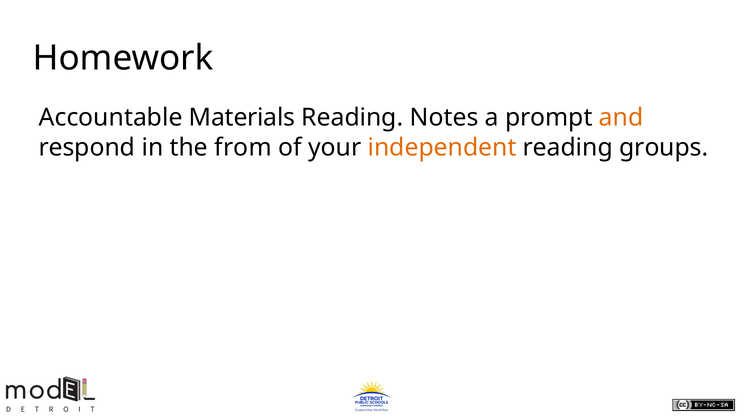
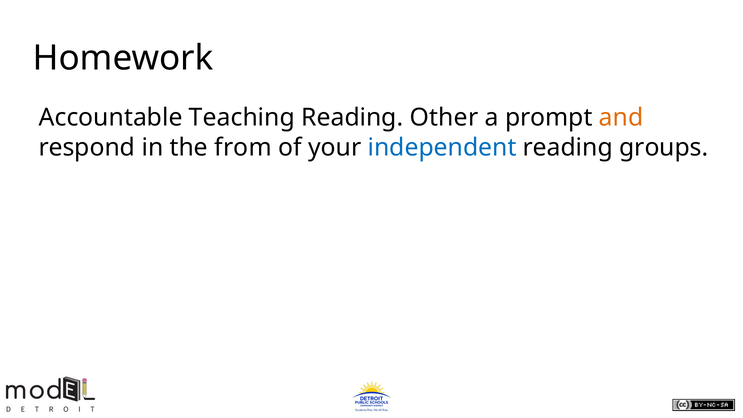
Materials: Materials -> Teaching
Notes: Notes -> Other
independent colour: orange -> blue
